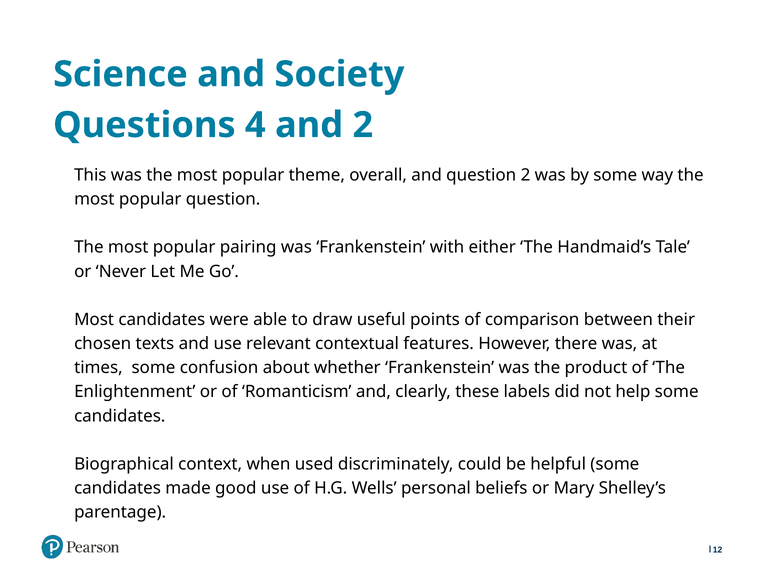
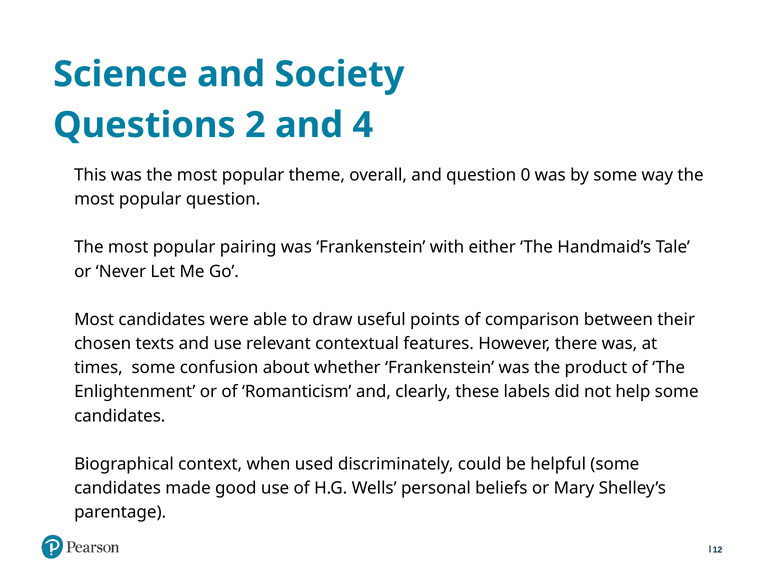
4: 4 -> 2
and 2: 2 -> 4
question 2: 2 -> 0
